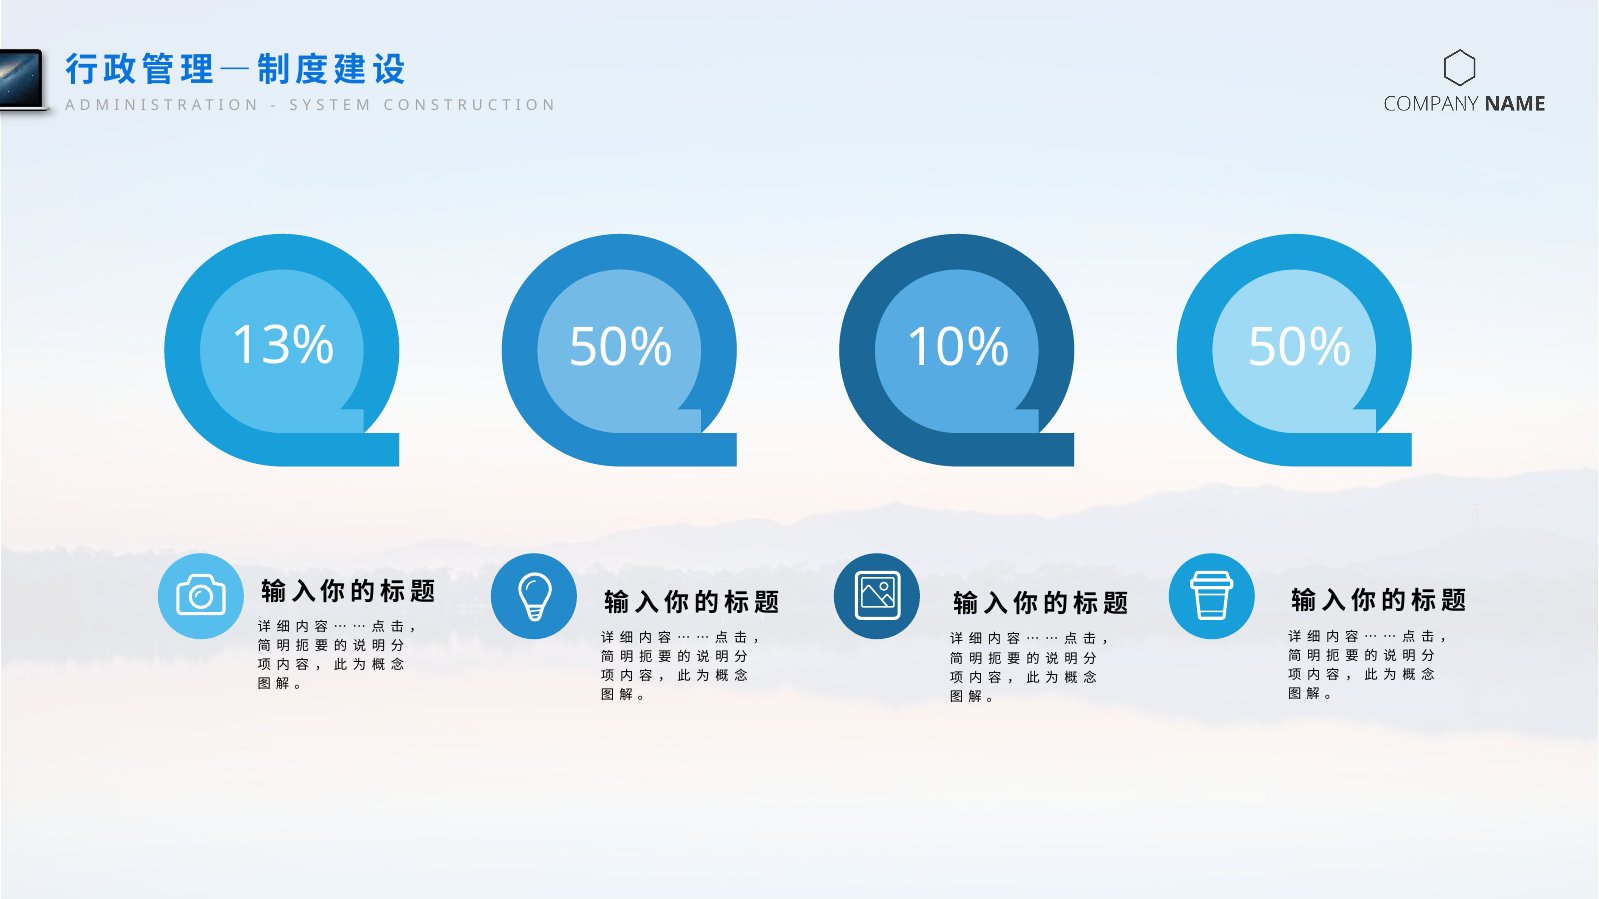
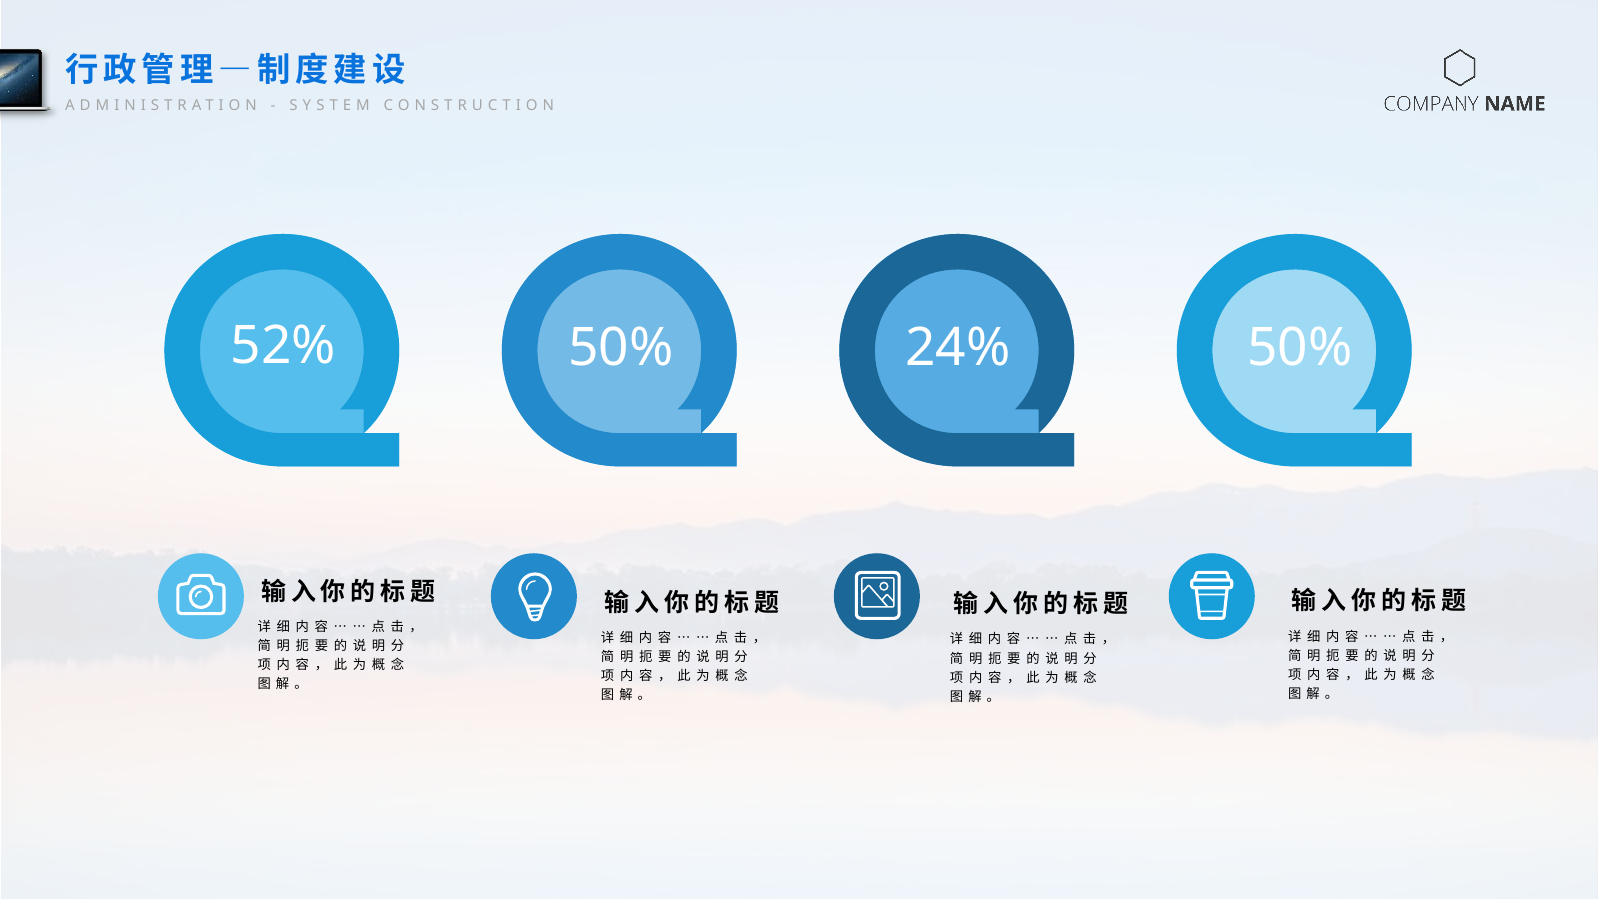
13%: 13% -> 52%
10%: 10% -> 24%
